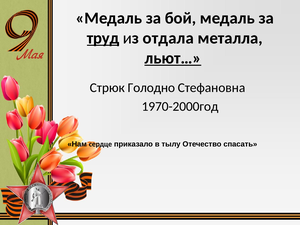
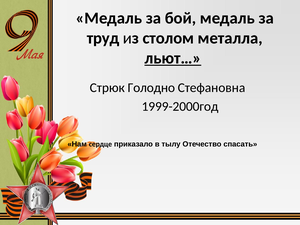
труд underline: present -> none
отдала: отдала -> столом
1970-2000год: 1970-2000год -> 1999-2000год
